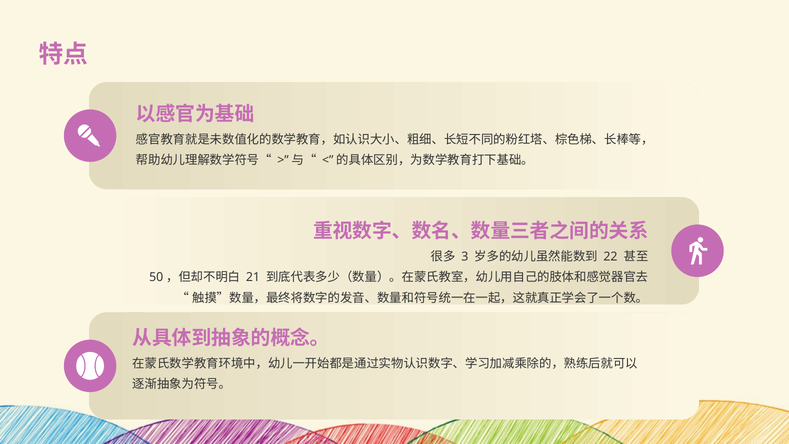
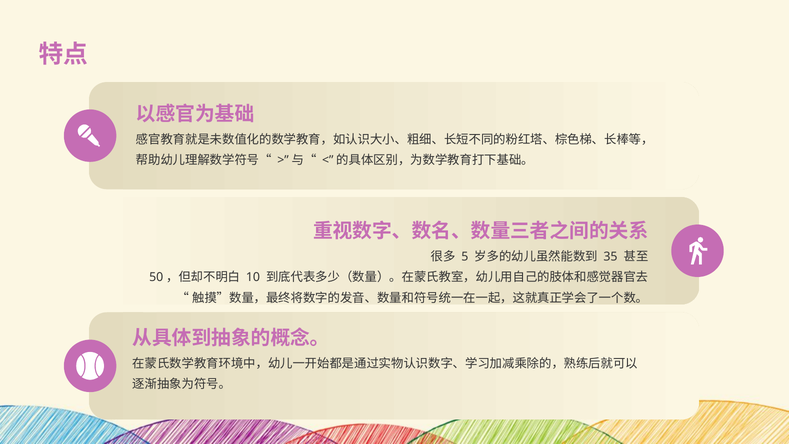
3: 3 -> 5
22: 22 -> 35
21: 21 -> 10
